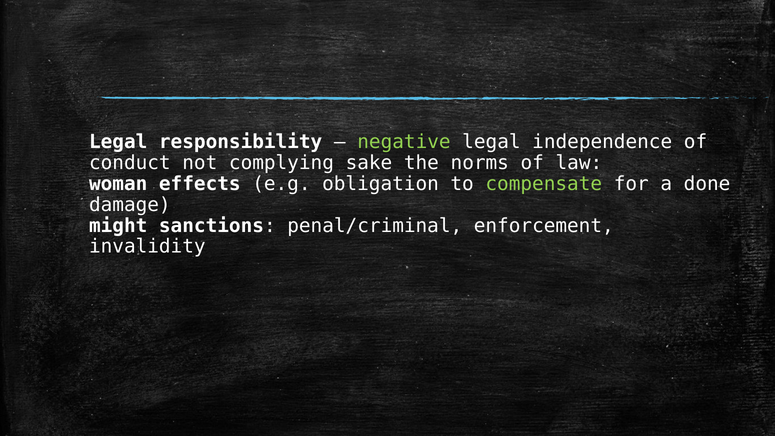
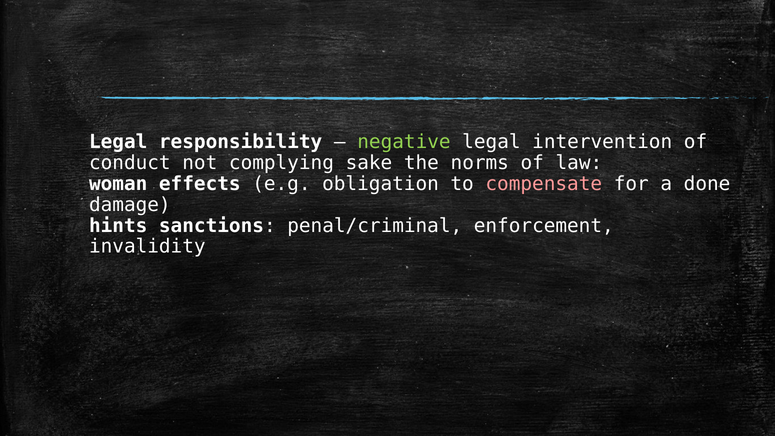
independence: independence -> intervention
compensate colour: light green -> pink
might: might -> hints
